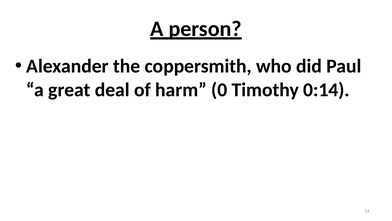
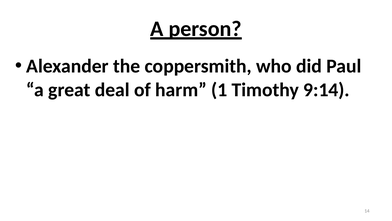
0: 0 -> 1
0:14: 0:14 -> 9:14
